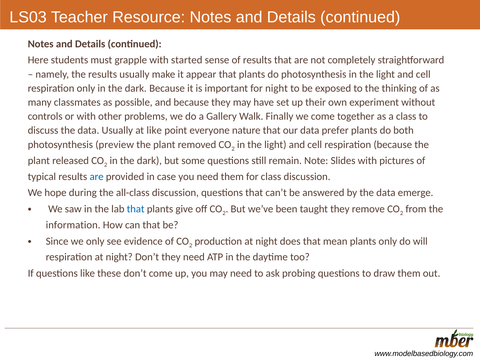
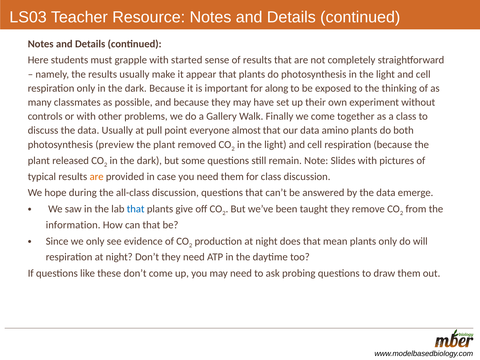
for night: night -> along
at like: like -> pull
nature: nature -> almost
prefer: prefer -> amino
are at (97, 177) colour: blue -> orange
